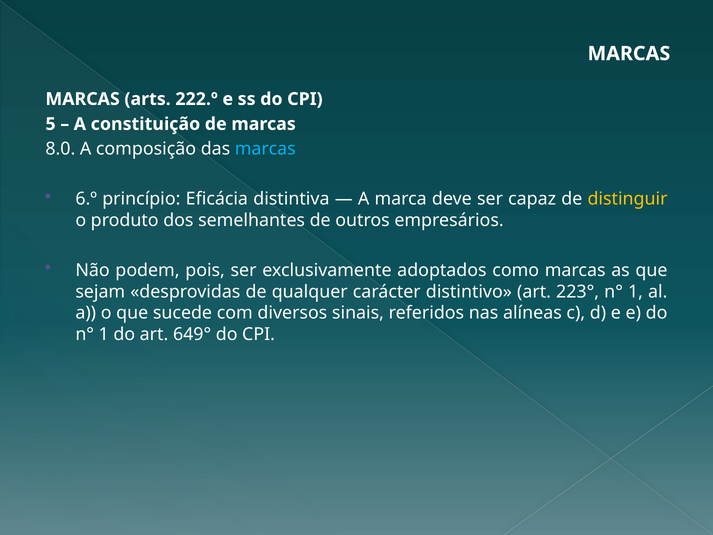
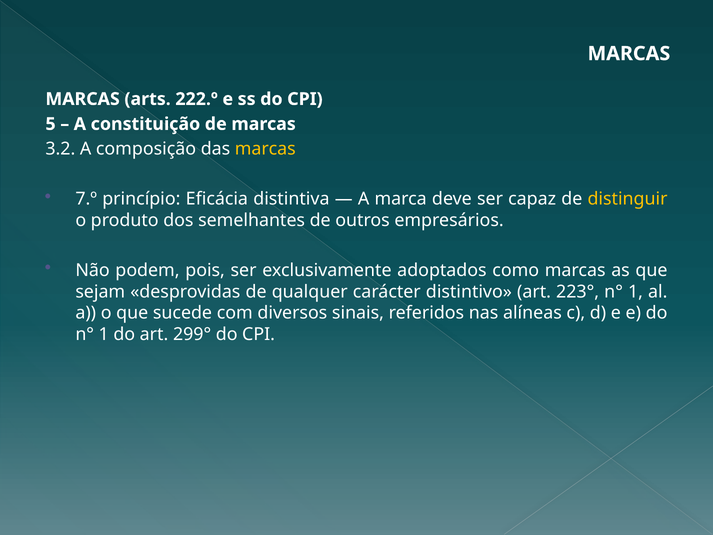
8.0: 8.0 -> 3.2
marcas at (265, 149) colour: light blue -> yellow
6.º: 6.º -> 7.º
649°: 649° -> 299°
